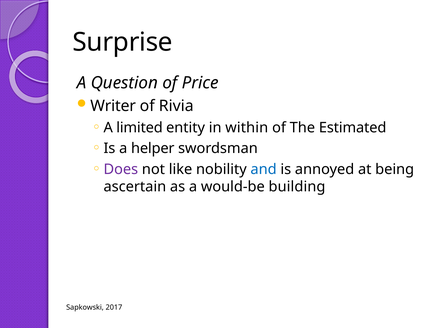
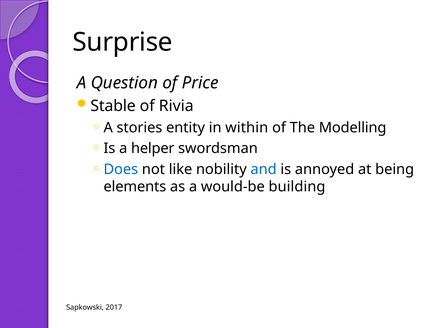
Writer: Writer -> Stable
limited: limited -> stories
Estimated: Estimated -> Modelling
Does colour: purple -> blue
ascertain: ascertain -> elements
